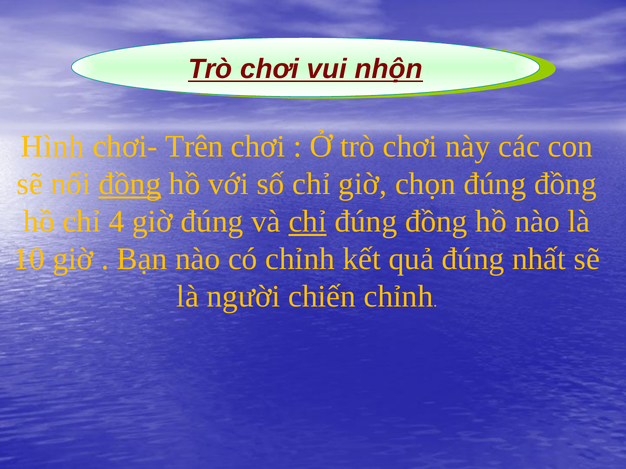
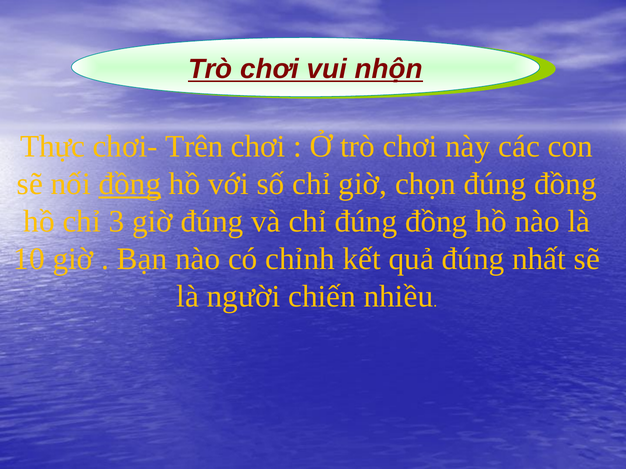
Hình: Hình -> Thực
4: 4 -> 3
chỉ at (308, 222) underline: present -> none
chiến chỉnh: chỉnh -> nhiều
